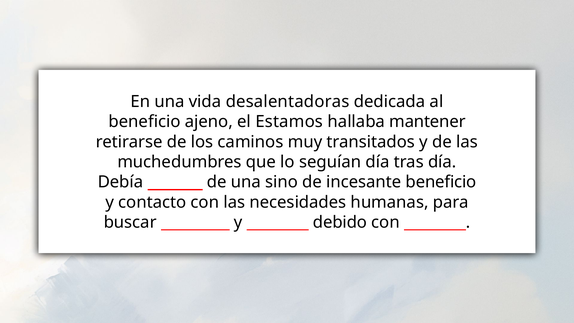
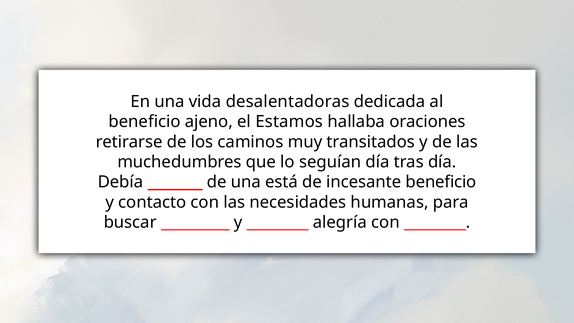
mantener: mantener -> oraciones
sino: sino -> está
debido: debido -> alegría
